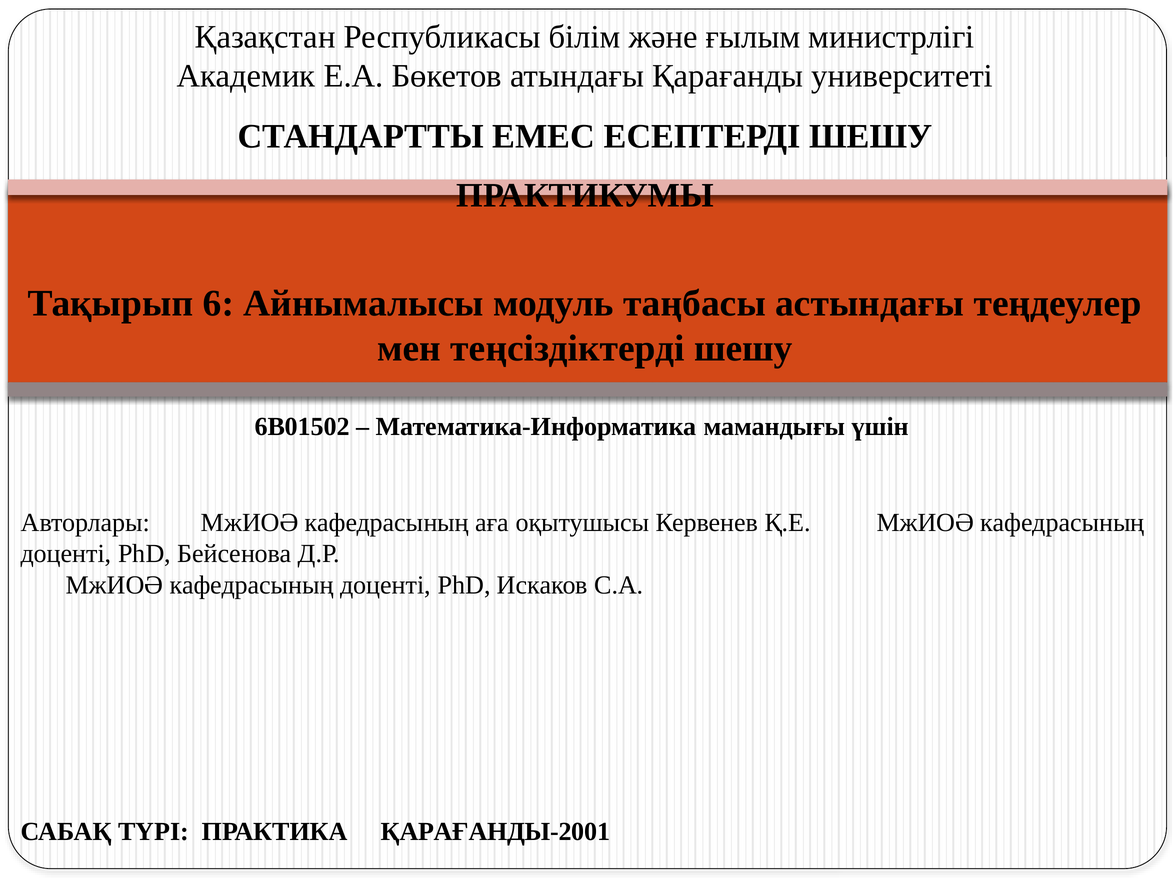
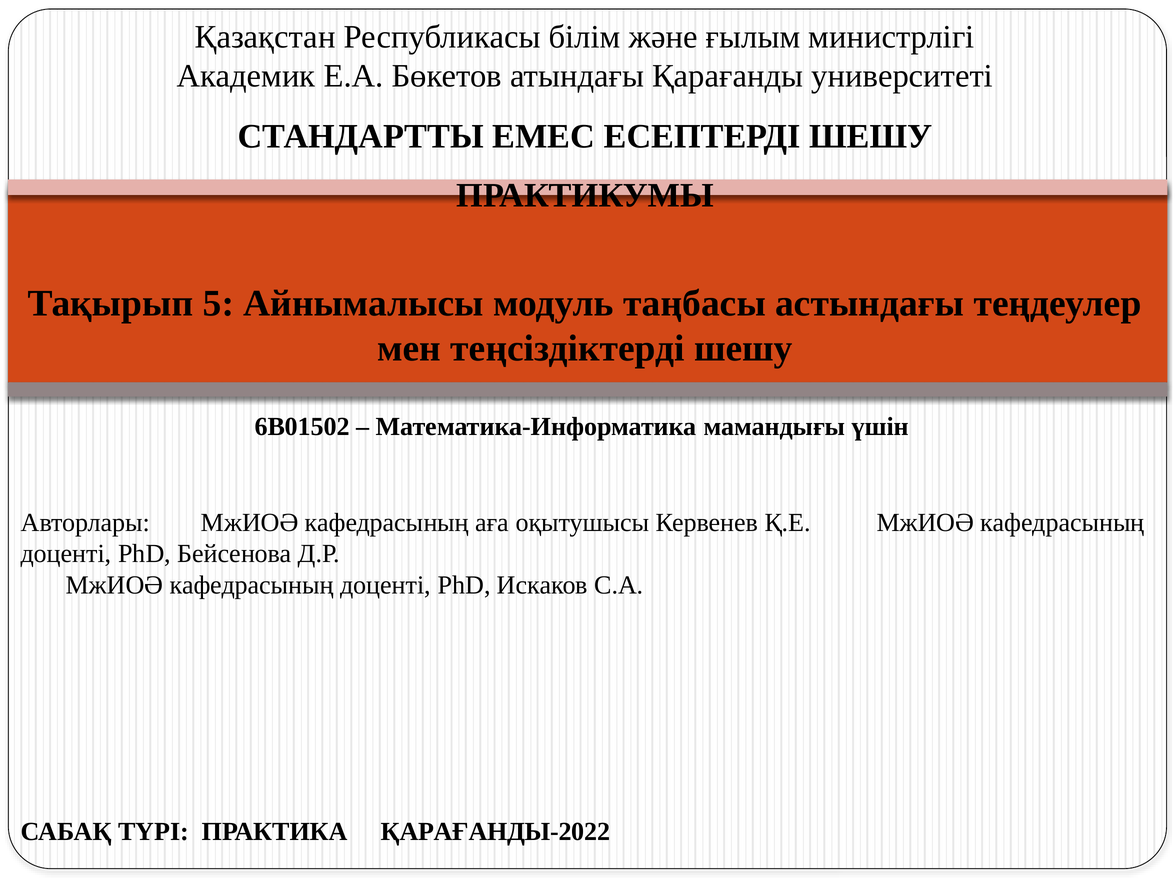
6: 6 -> 5
ҚАРАҒАНДЫ-2001: ҚАРАҒАНДЫ-2001 -> ҚАРАҒАНДЫ-2022
